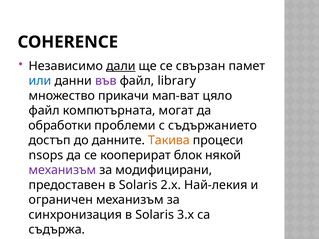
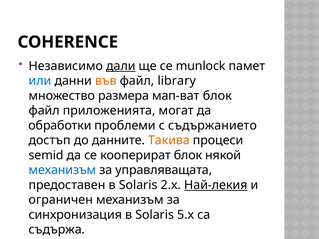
свързан: свързан -> munlock
във colour: purple -> orange
прикачи: прикачи -> размера
мап-ват цяло: цяло -> блок
компютърната: компютърната -> приложенията
nsops: nsops -> semid
механизъм at (62, 170) colour: purple -> blue
модифицирани: модифицирани -> управляващата
Най-лекия underline: none -> present
3.x: 3.x -> 5.x
